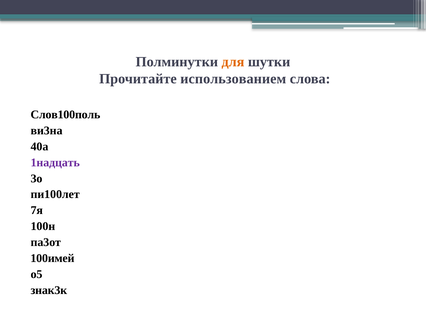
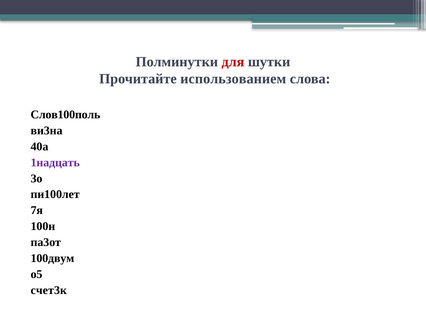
для colour: orange -> red
100имей: 100имей -> 100двум
знак3к: знак3к -> счет3к
